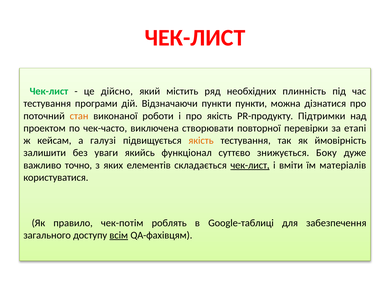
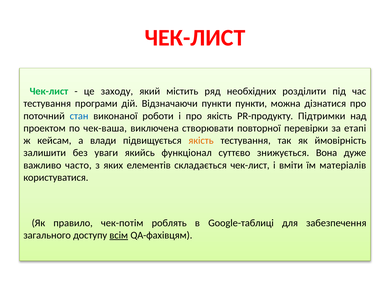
дійсно: дійсно -> заходу
плинність: плинність -> розділити
стан colour: orange -> blue
чек-часто: чек-часто -> чек-ваша
галузі: галузі -> влади
Боку: Боку -> Вона
точно: точно -> часто
чек-лист at (250, 165) underline: present -> none
